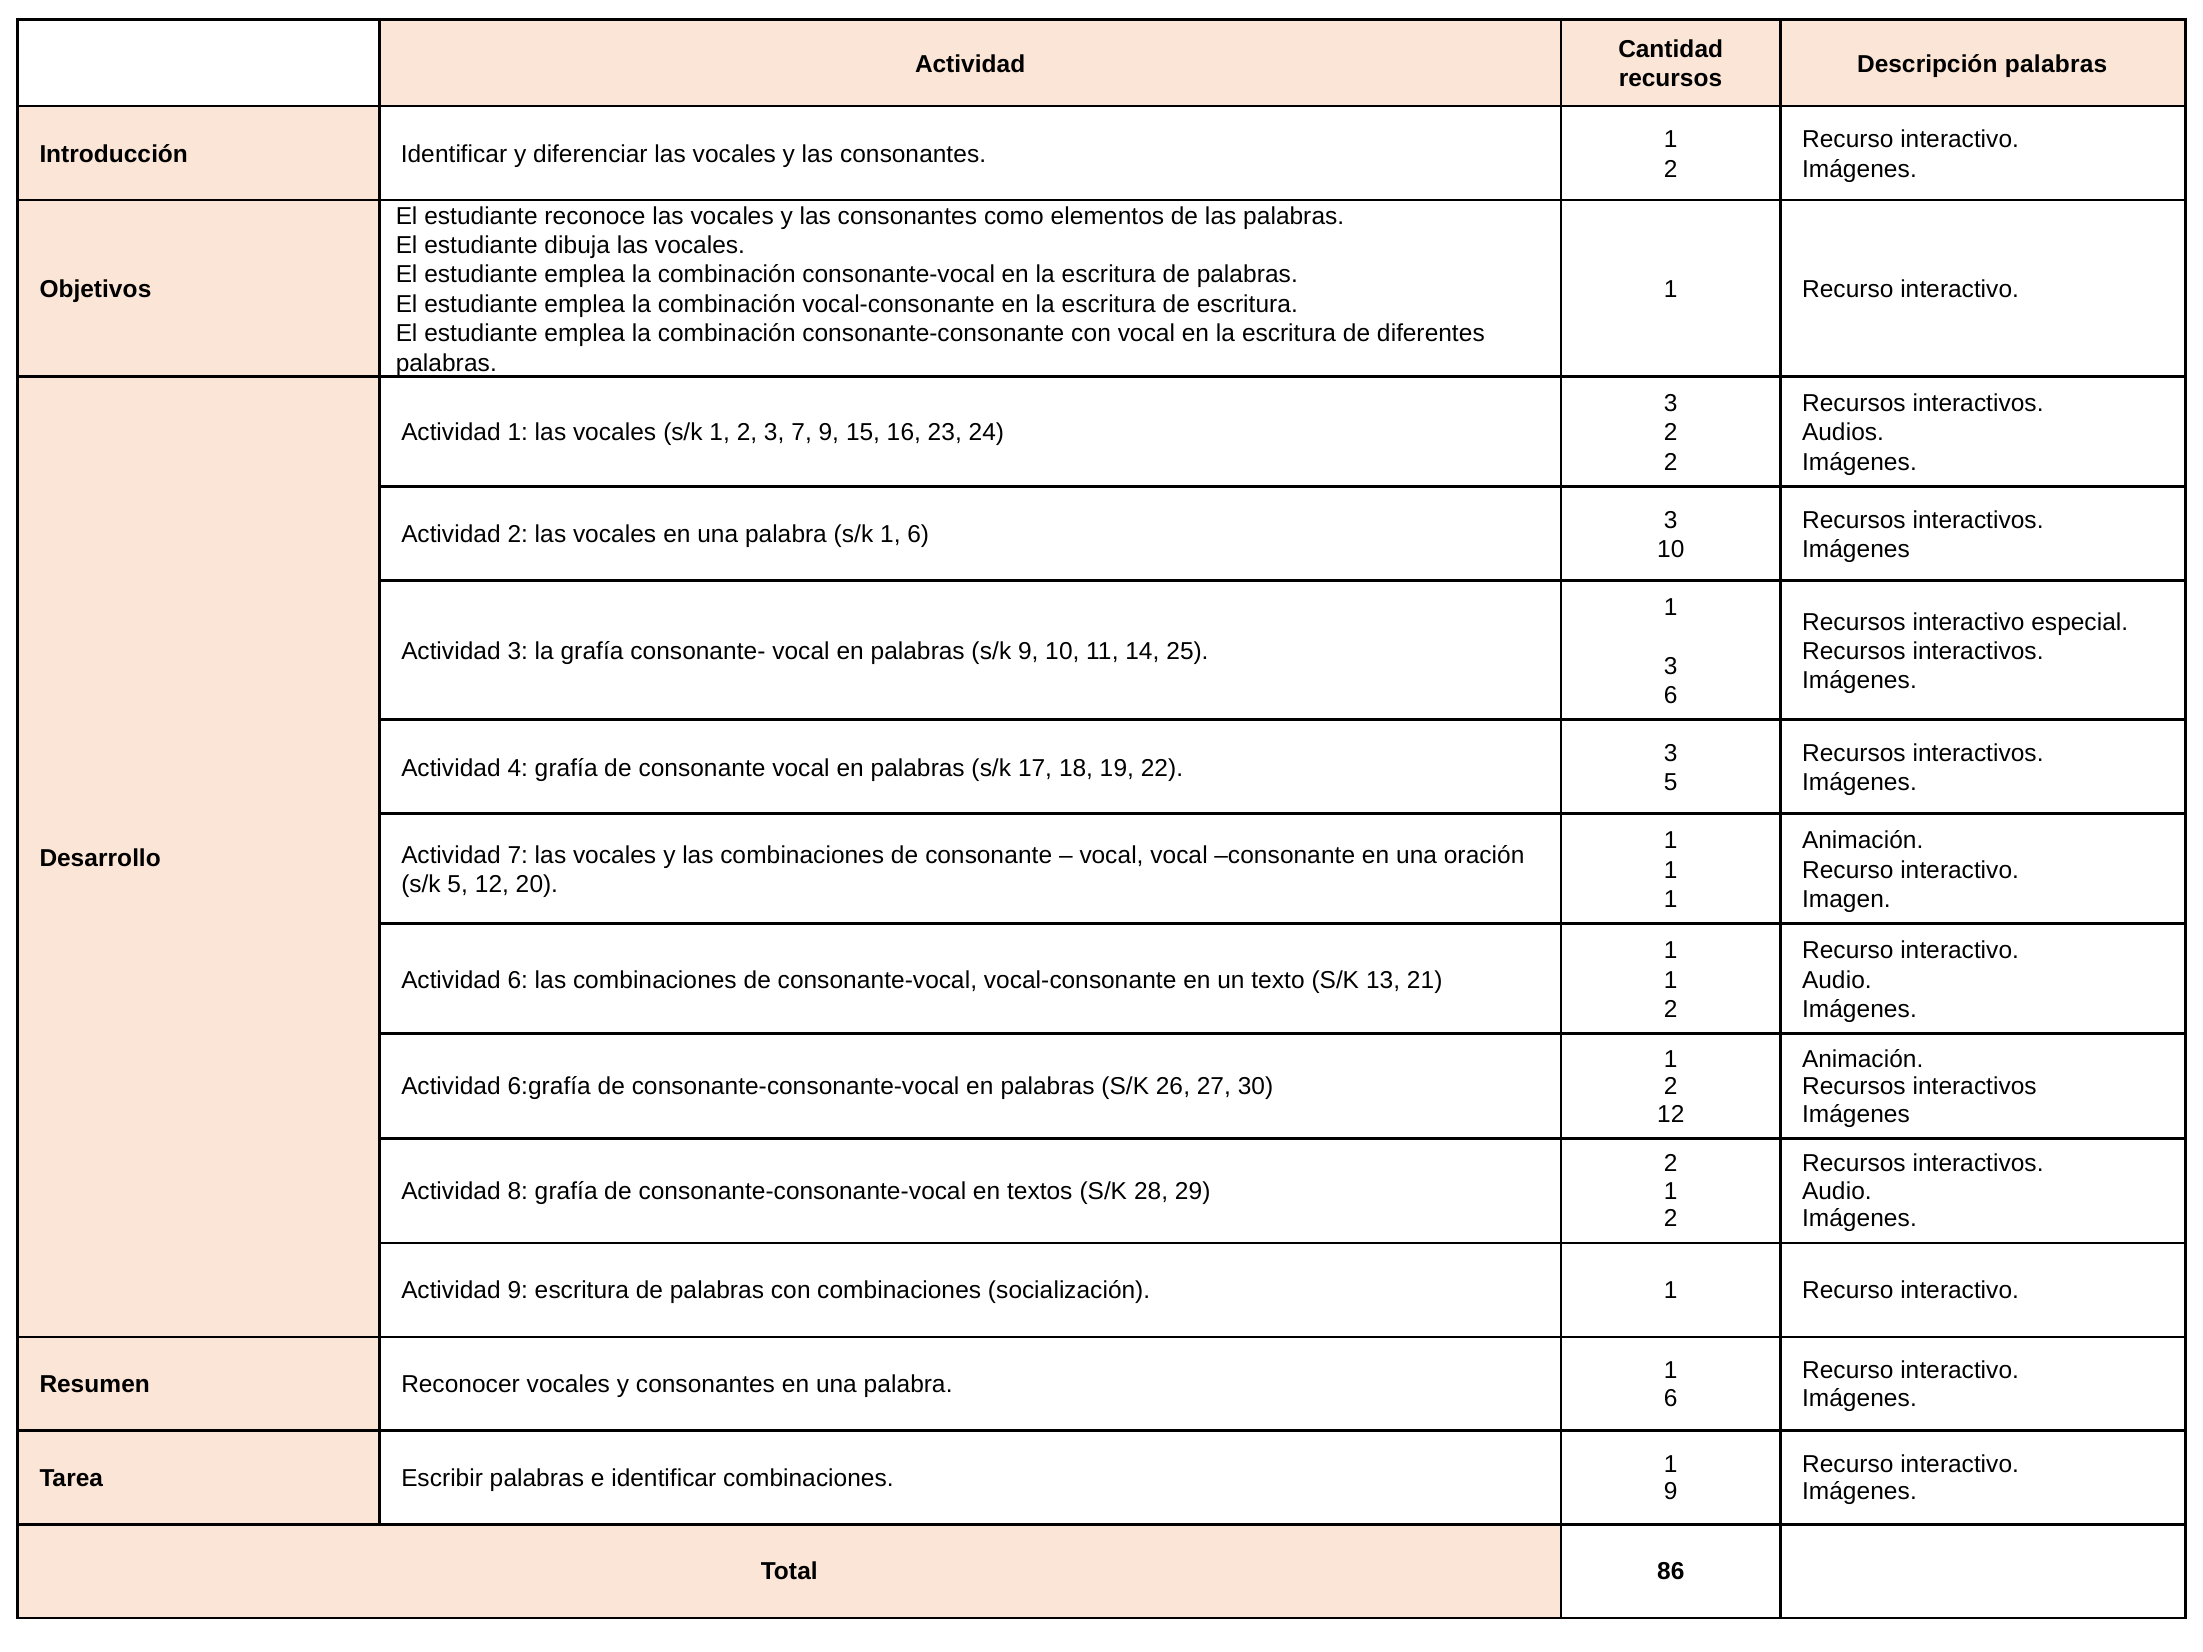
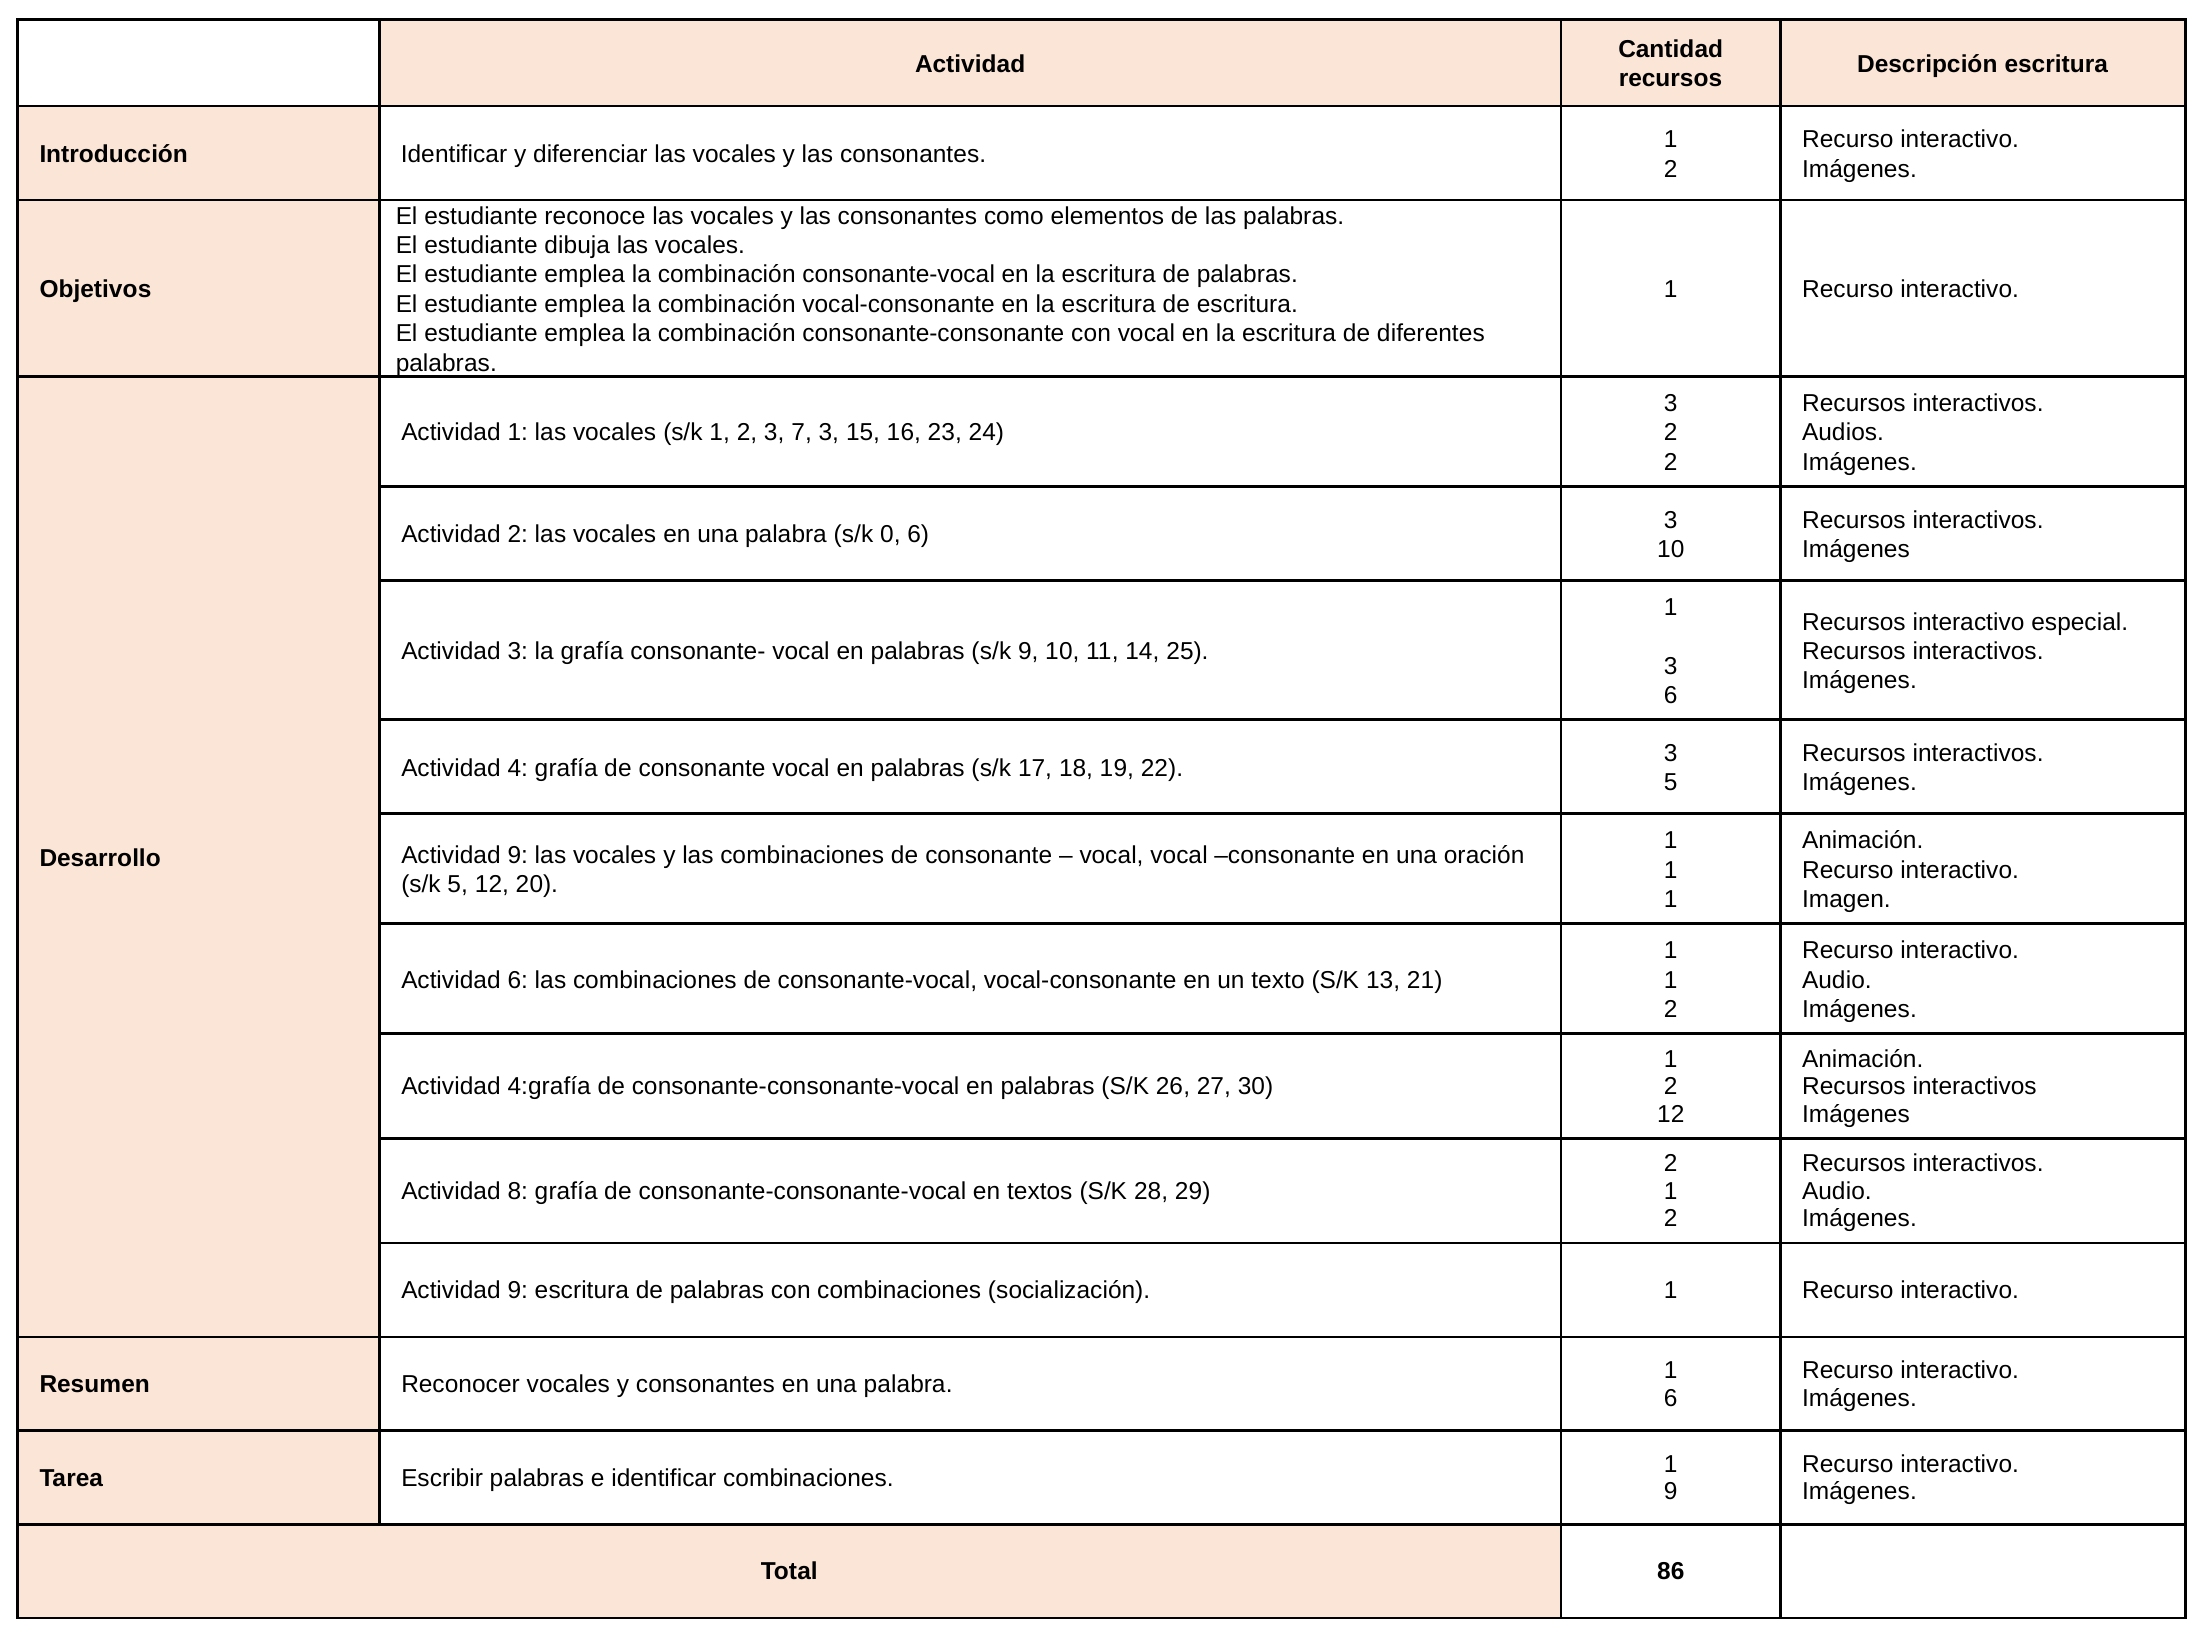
Descripción palabras: palabras -> escritura
7 9: 9 -> 3
palabra s/k 1: 1 -> 0
7 at (518, 855): 7 -> 9
6:grafía: 6:grafía -> 4:grafía
